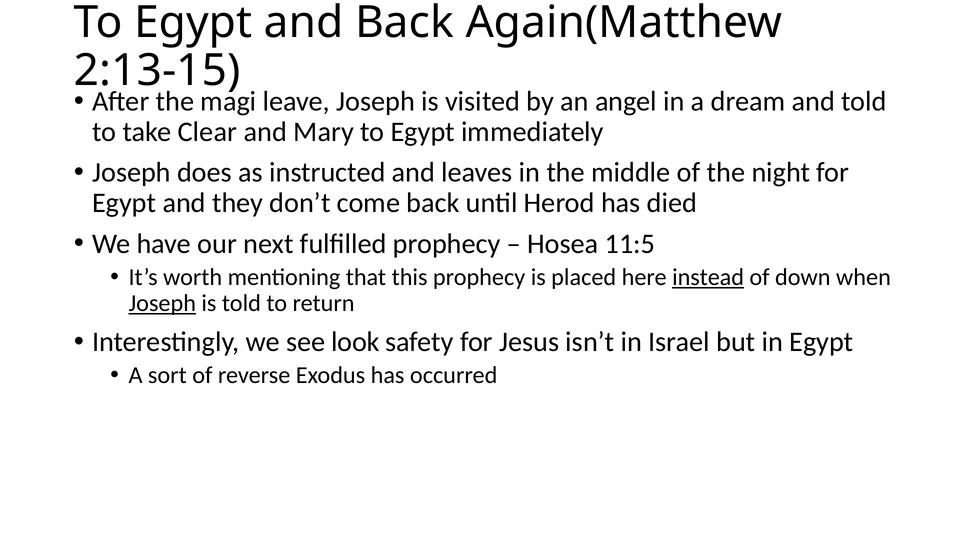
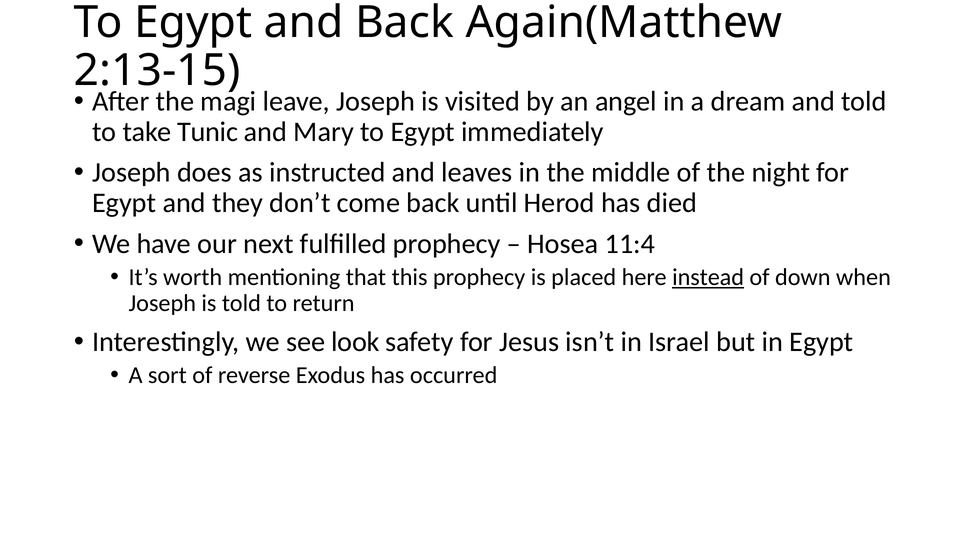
Clear: Clear -> Tunic
11:5: 11:5 -> 11:4
Joseph at (162, 303) underline: present -> none
